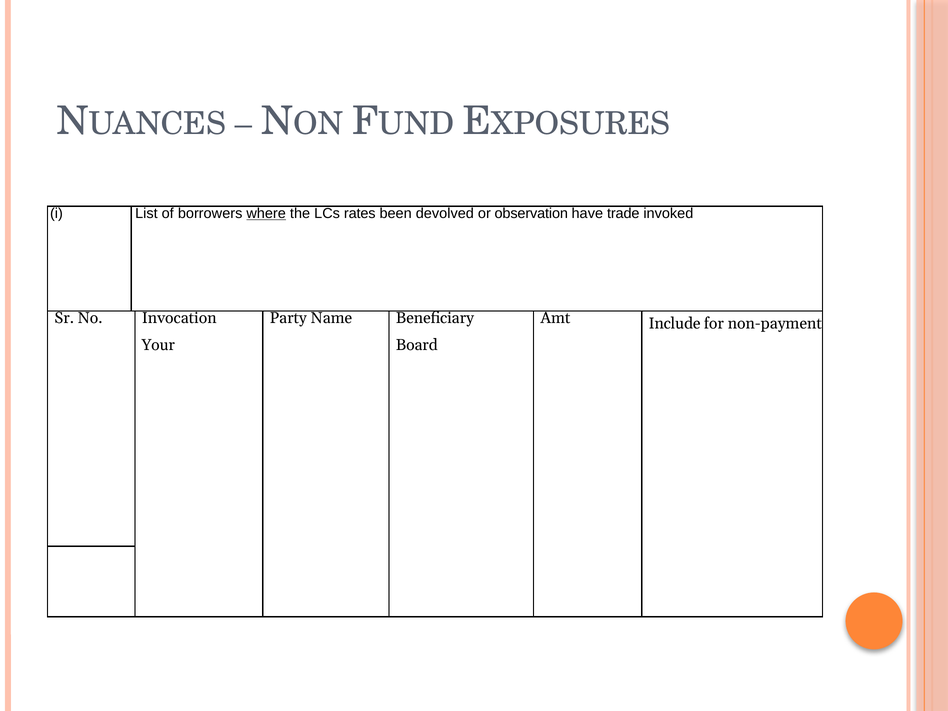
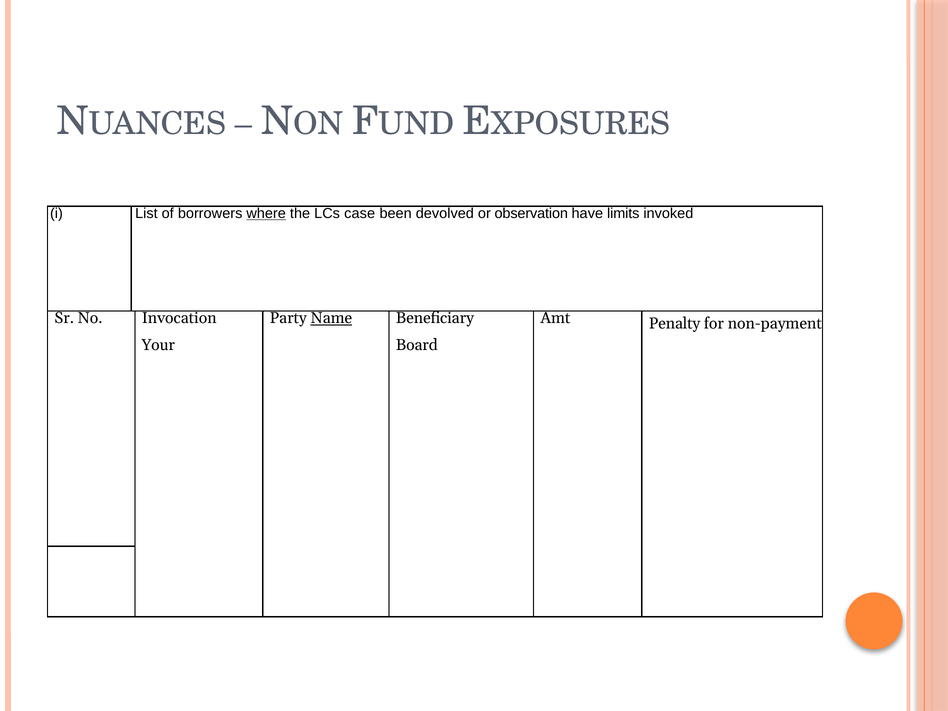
rates: rates -> case
trade: trade -> limits
Name underline: none -> present
Include: Include -> Penalty
